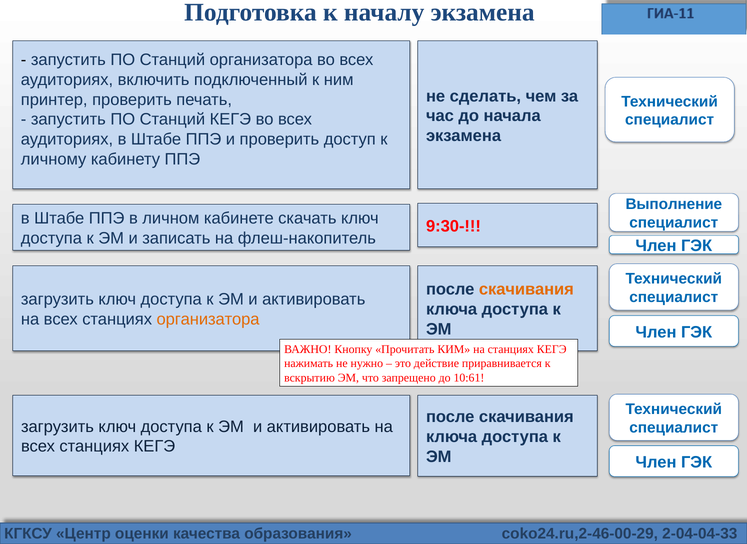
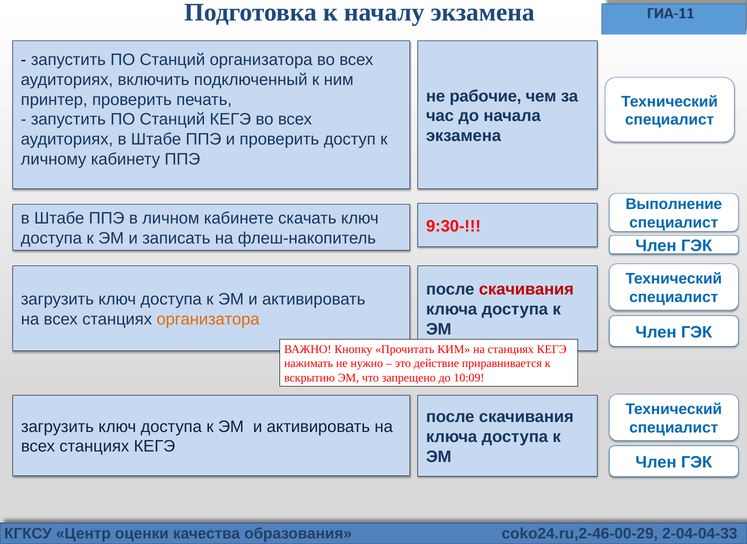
сделать: сделать -> рабочие
скачивания at (526, 289) colour: orange -> red
10:61: 10:61 -> 10:09
